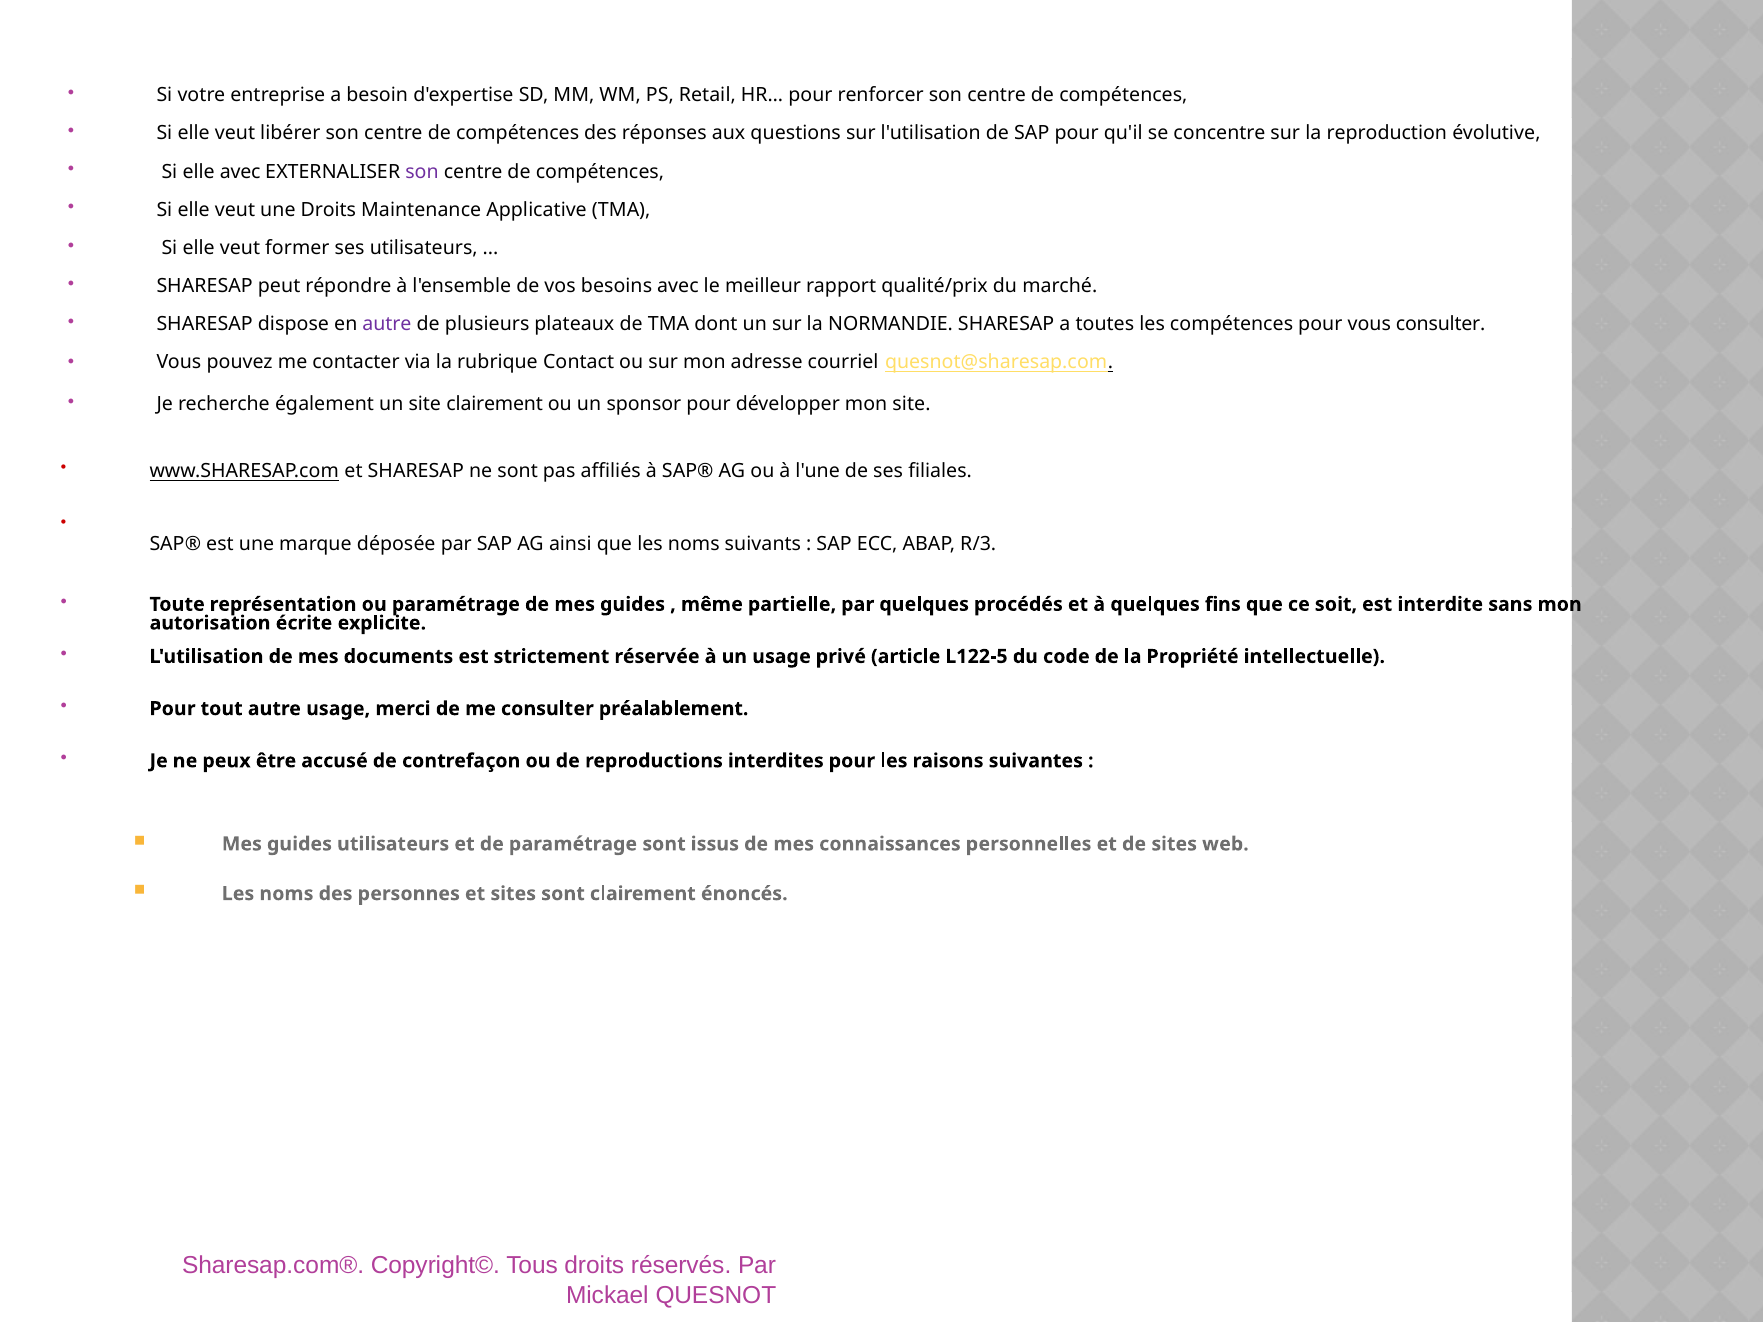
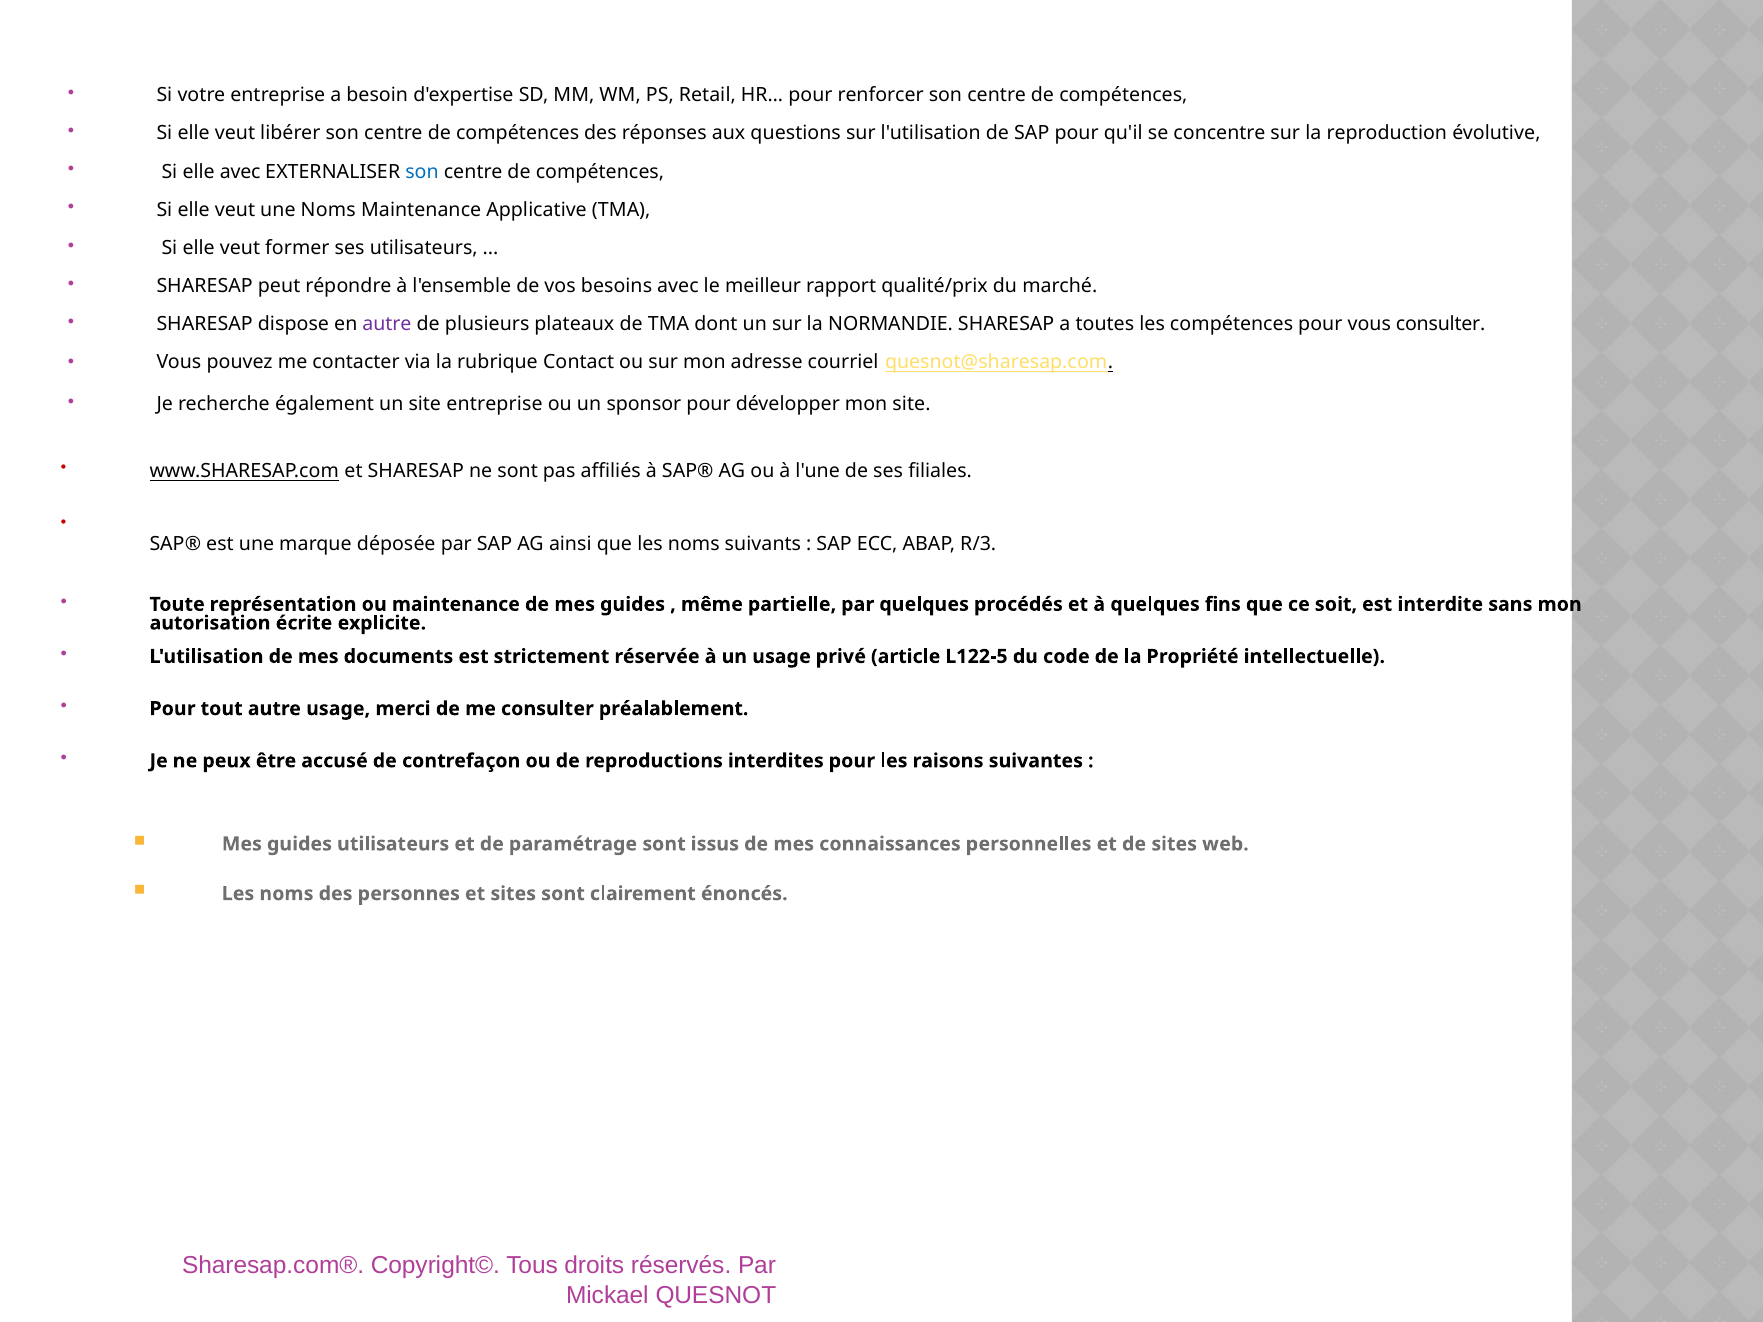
son at (422, 172) colour: purple -> blue
une Droits: Droits -> Noms
site clairement: clairement -> entreprise
ou paramétrage: paramétrage -> maintenance
